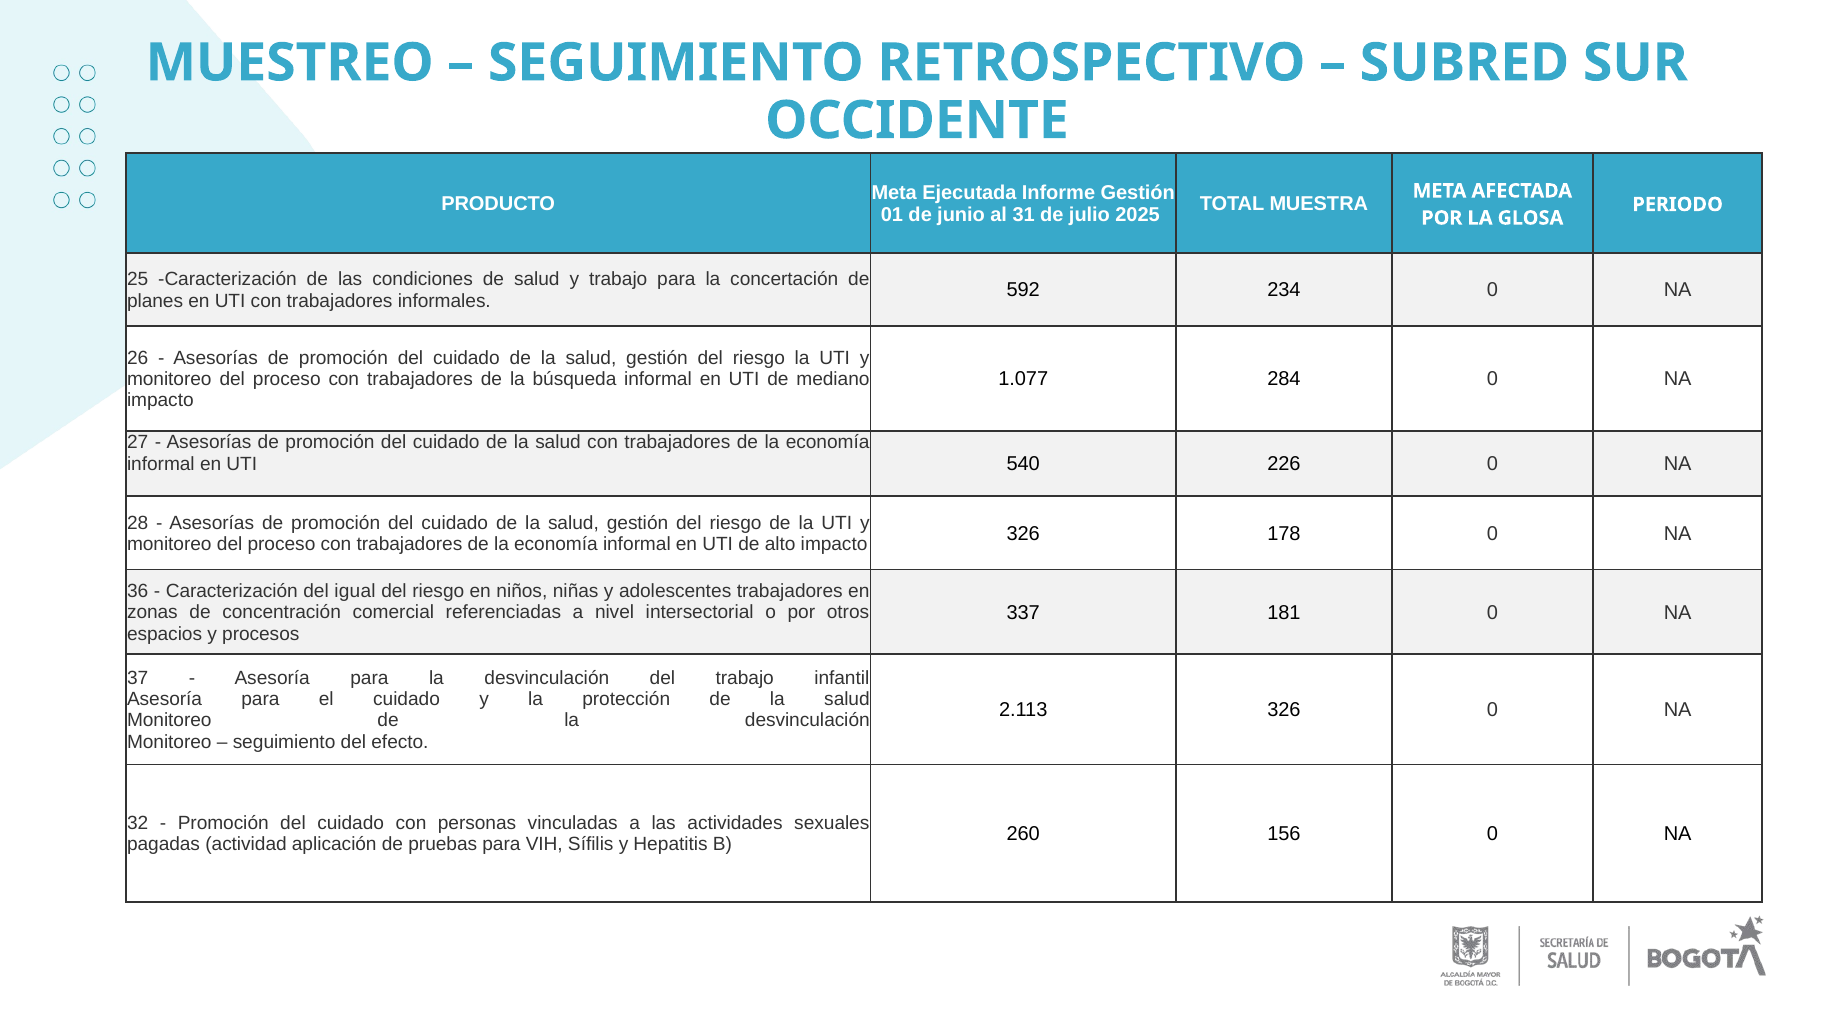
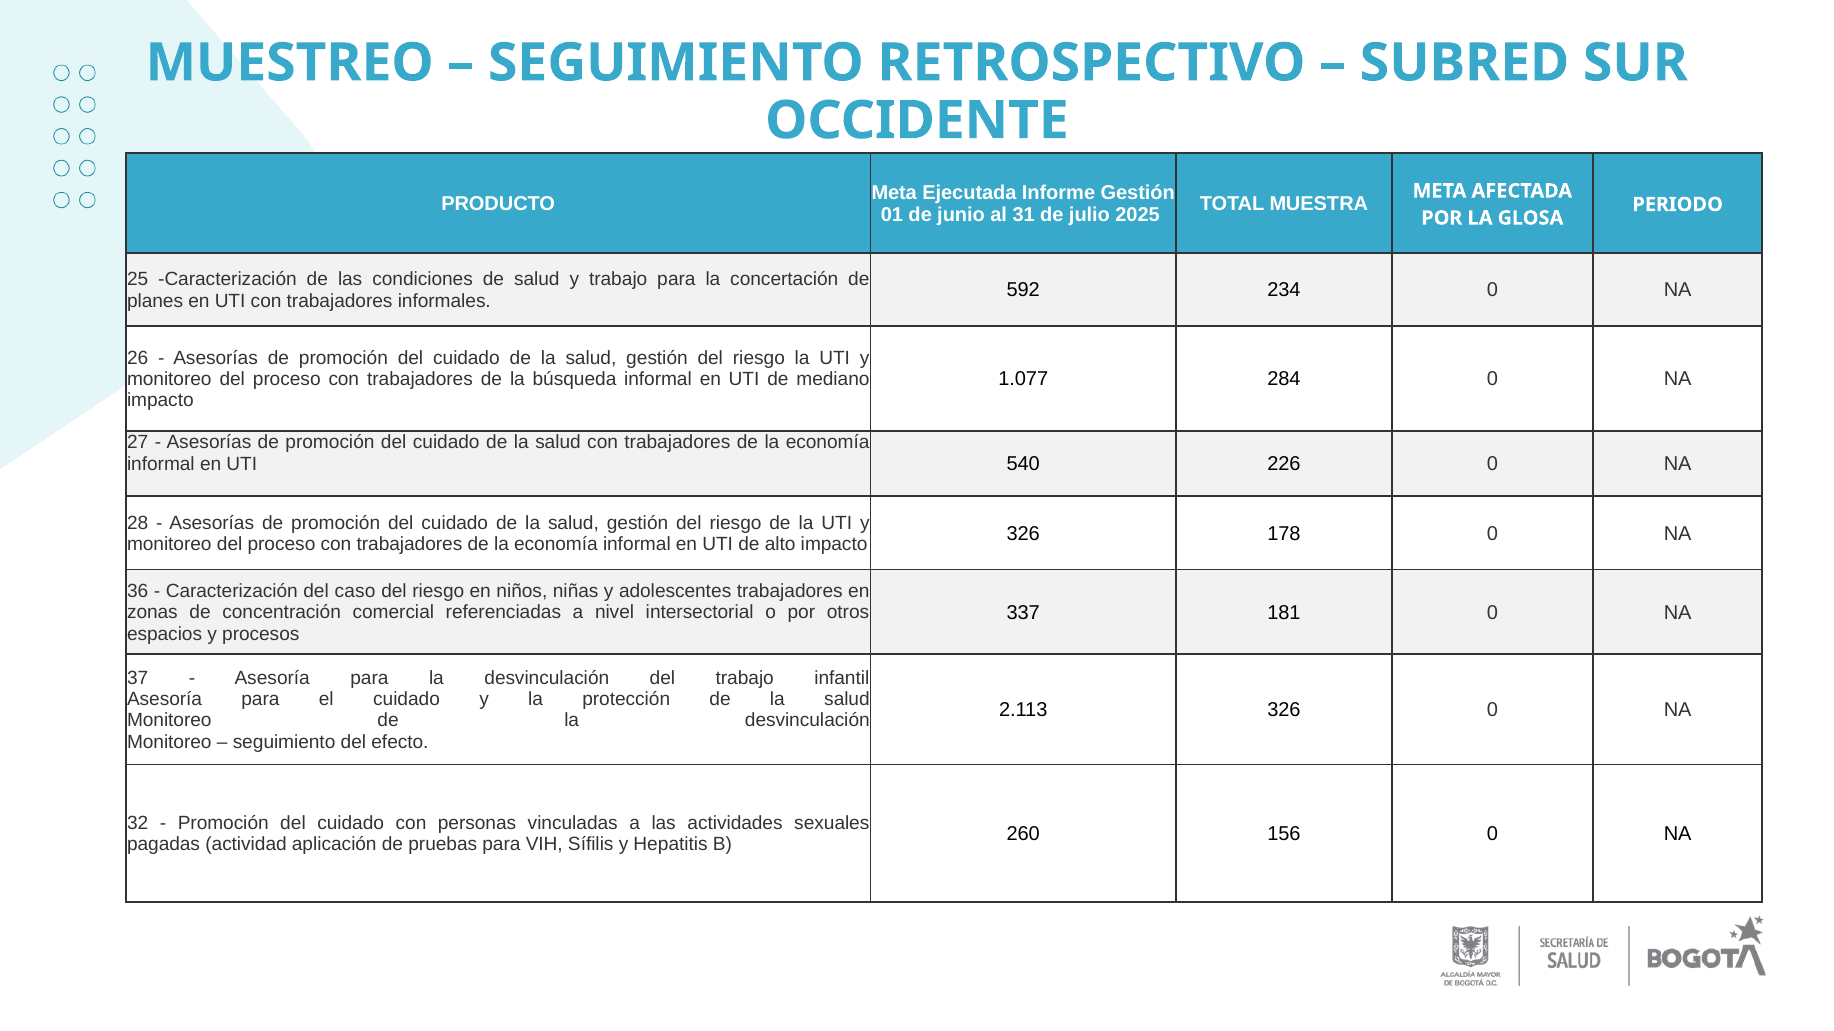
igual: igual -> caso
